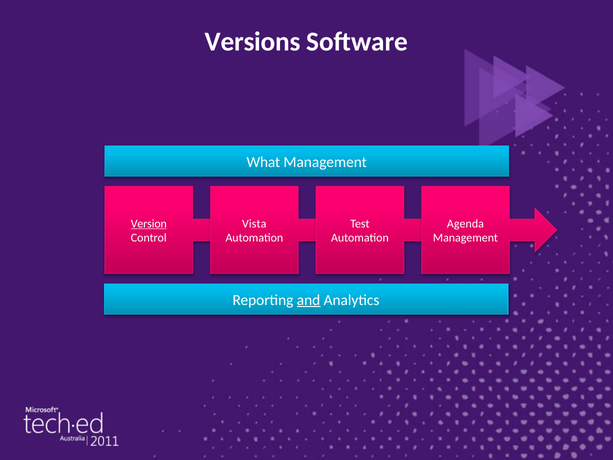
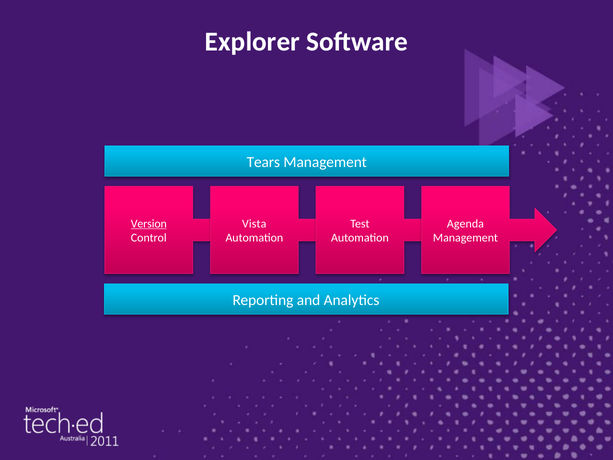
Versions: Versions -> Explorer
What: What -> Tears
and underline: present -> none
